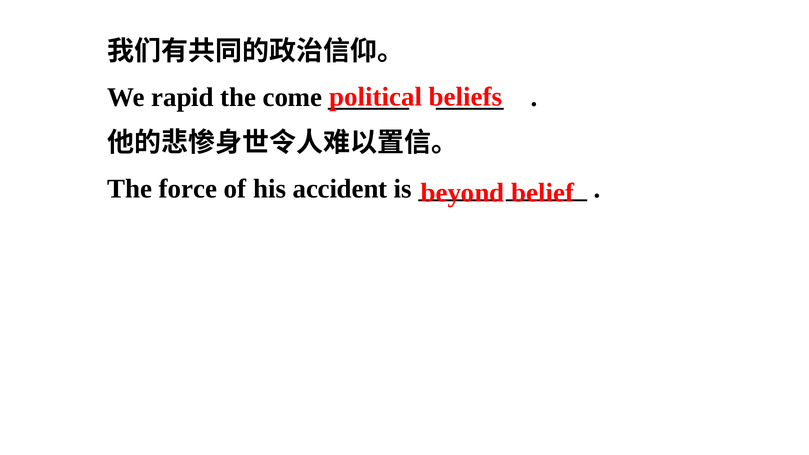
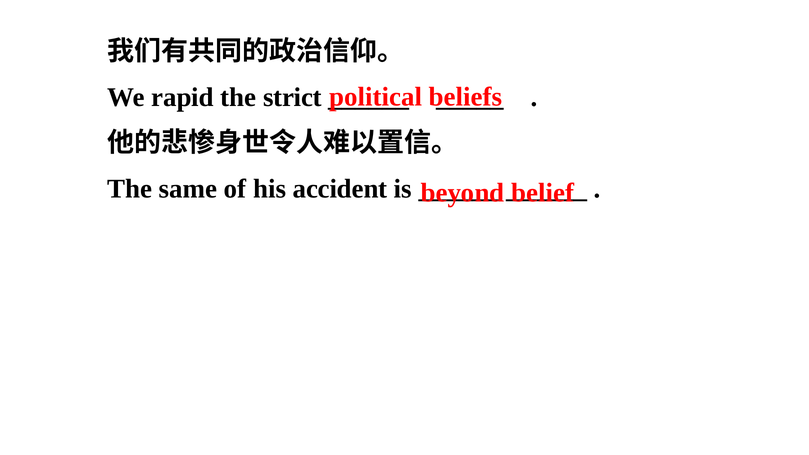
come: come -> strict
force: force -> same
